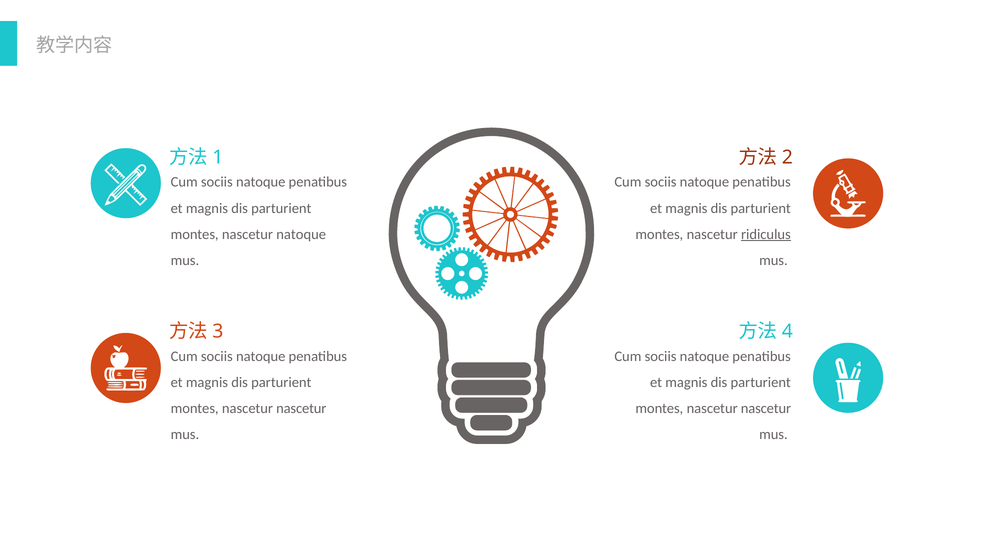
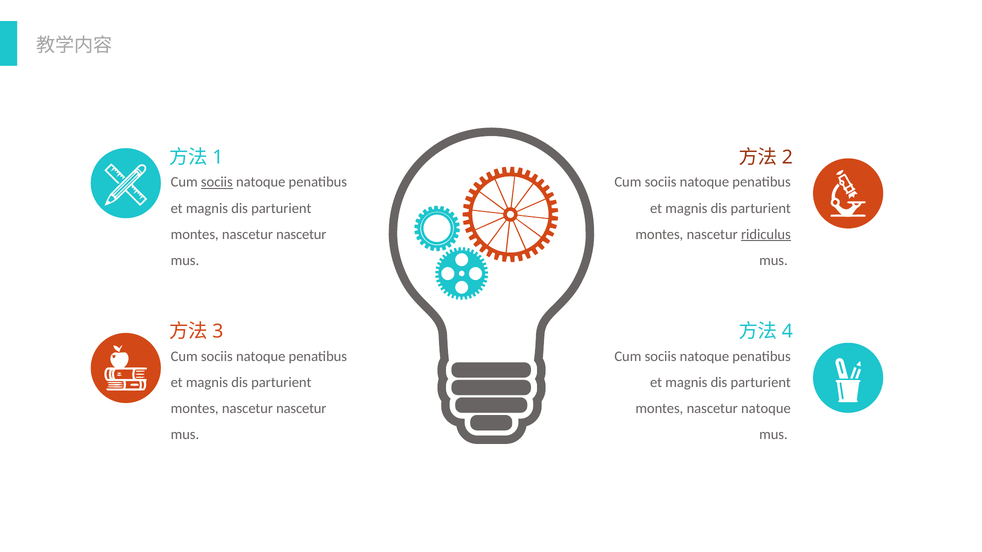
sociis at (217, 182) underline: none -> present
natoque at (301, 235): natoque -> nascetur
nascetur at (766, 409): nascetur -> natoque
